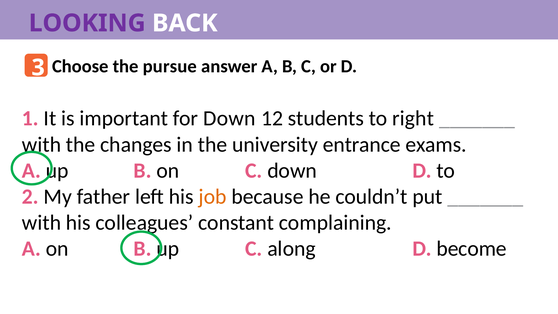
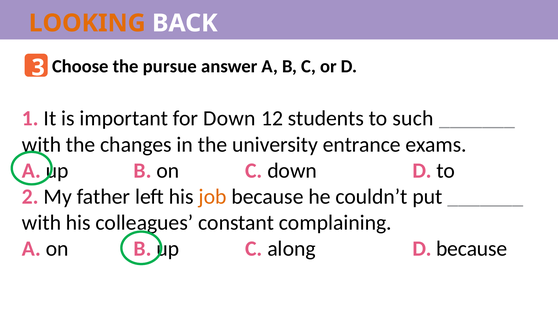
LOOKING colour: purple -> orange
right: right -> such
D become: become -> because
